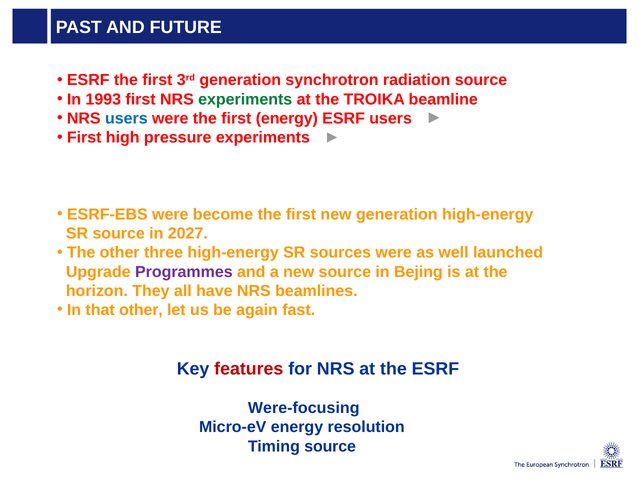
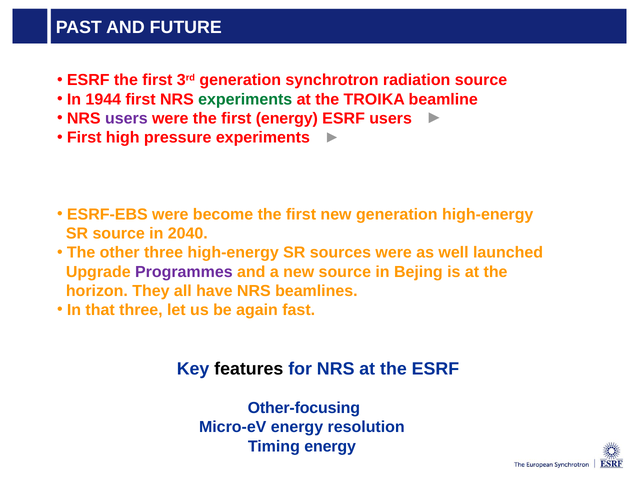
1993: 1993 -> 1944
users at (126, 119) colour: blue -> purple
2027: 2027 -> 2040
that other: other -> three
features colour: red -> black
Were-focusing: Were-focusing -> Other-focusing
Timing source: source -> energy
